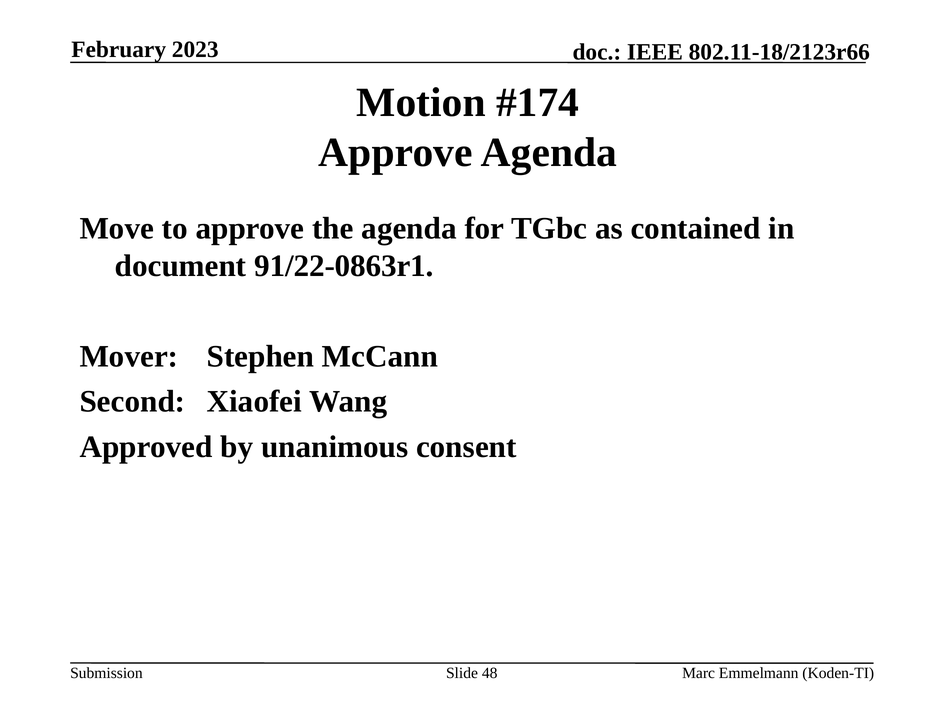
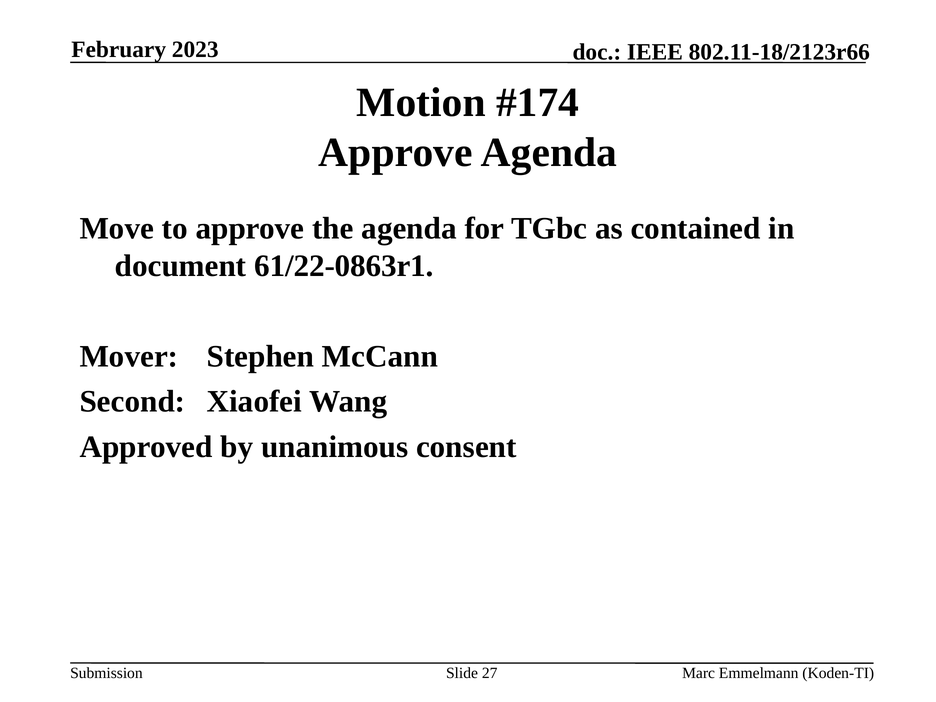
91/22-0863r1: 91/22-0863r1 -> 61/22-0863r1
48: 48 -> 27
